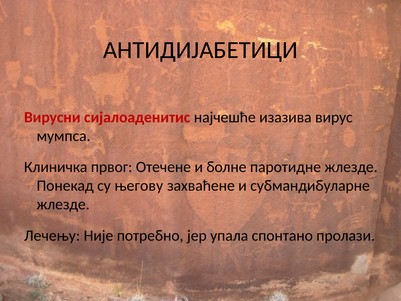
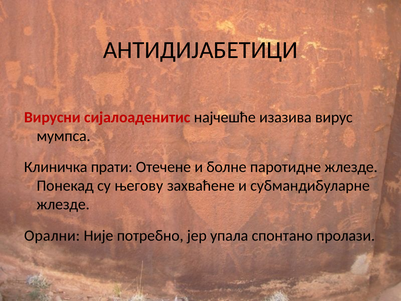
првог: првог -> прати
Лечењу: Лечењу -> Орални
